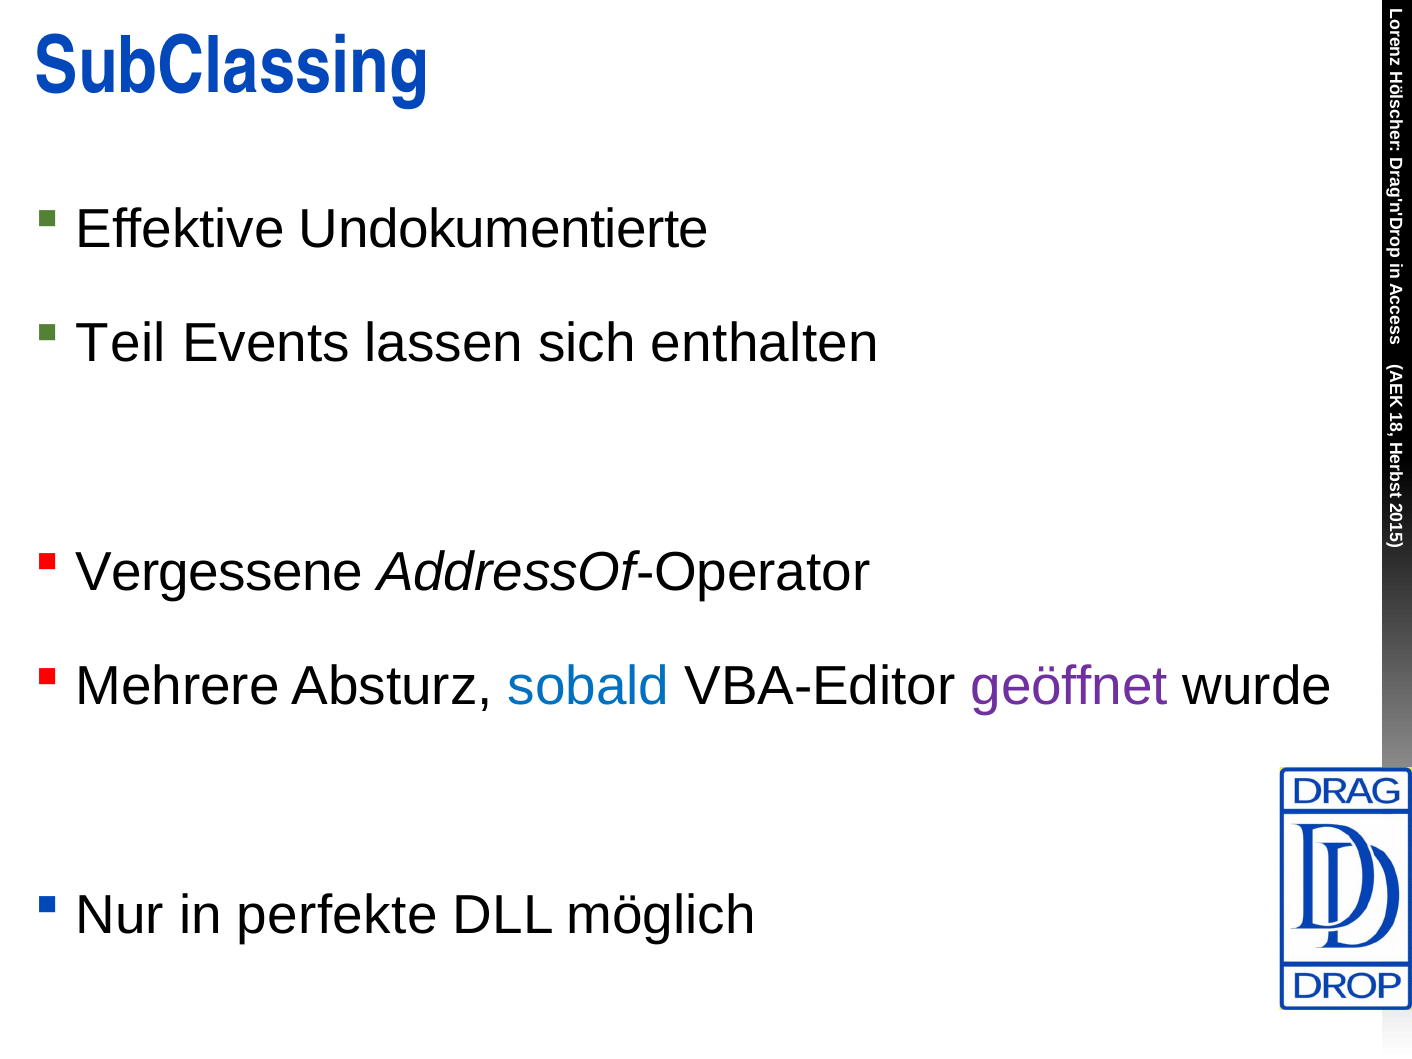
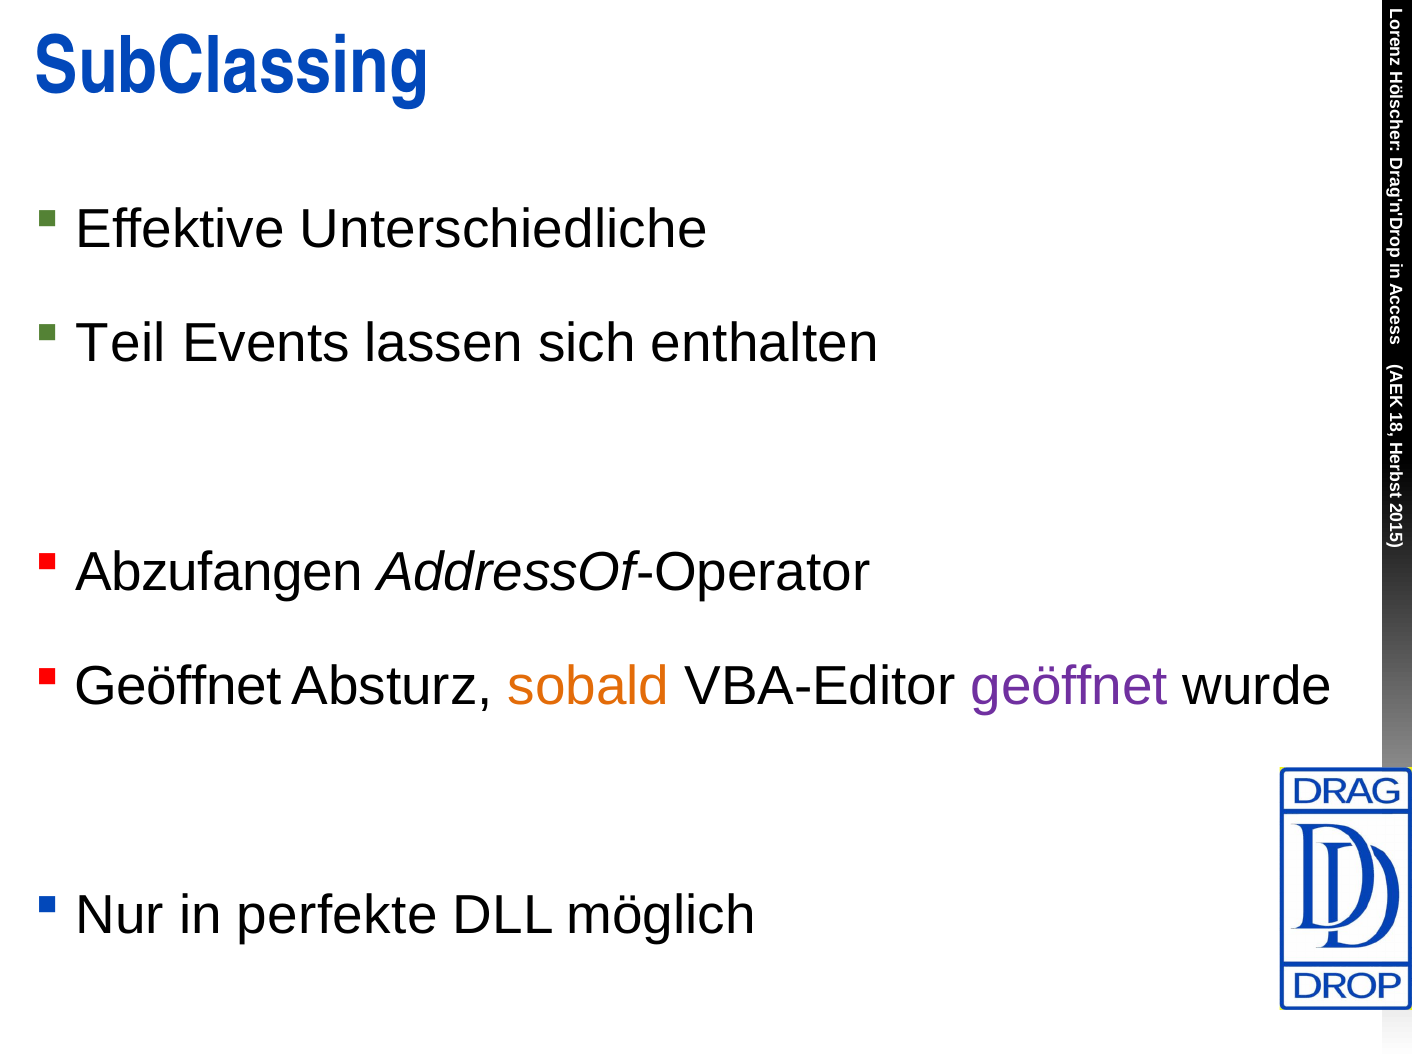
Undokumentierte: Undokumentierte -> Unterschiedliche
Vergessene: Vergessene -> Abzufangen
Mehrere at (178, 687): Mehrere -> Geöffnet
sobald colour: blue -> orange
